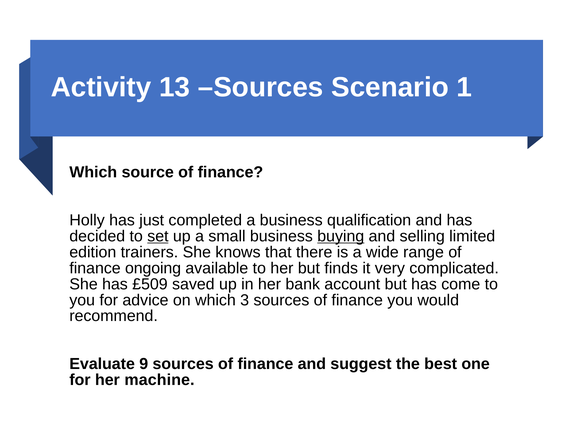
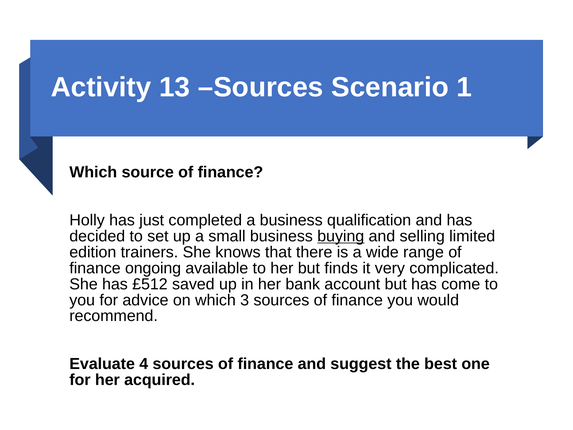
set underline: present -> none
£509: £509 -> £512
9: 9 -> 4
machine: machine -> acquired
